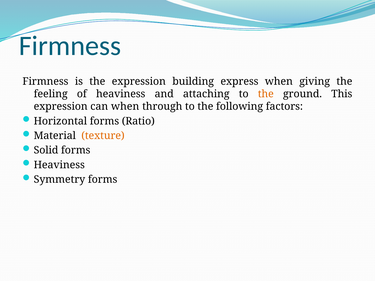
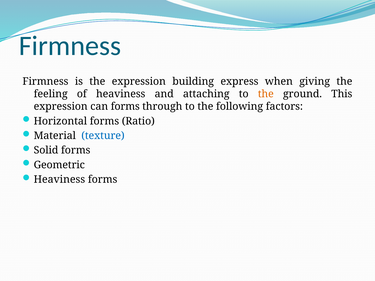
can when: when -> forms
texture colour: orange -> blue
Heaviness at (59, 165): Heaviness -> Geometric
Symmetry at (59, 180): Symmetry -> Heaviness
